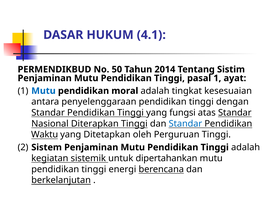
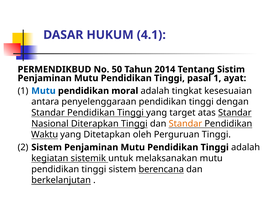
fungsi: fungsi -> target
Standar at (185, 124) colour: blue -> orange
dipertahankan: dipertahankan -> melaksanakan
tinggi energi: energi -> sistem
